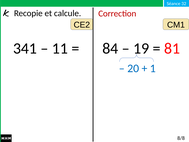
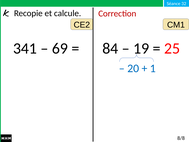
11: 11 -> 69
81: 81 -> 25
